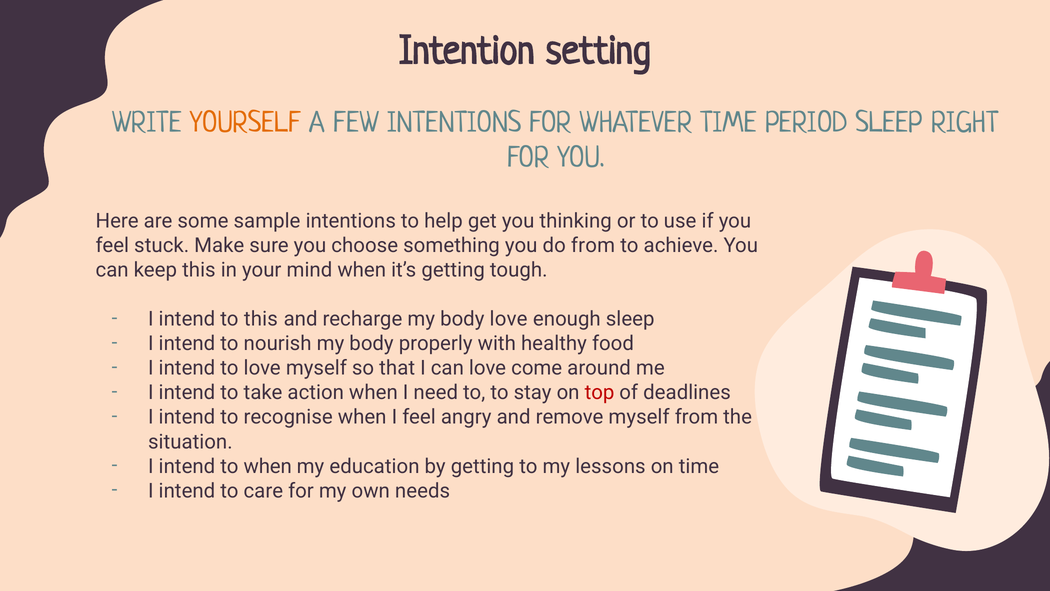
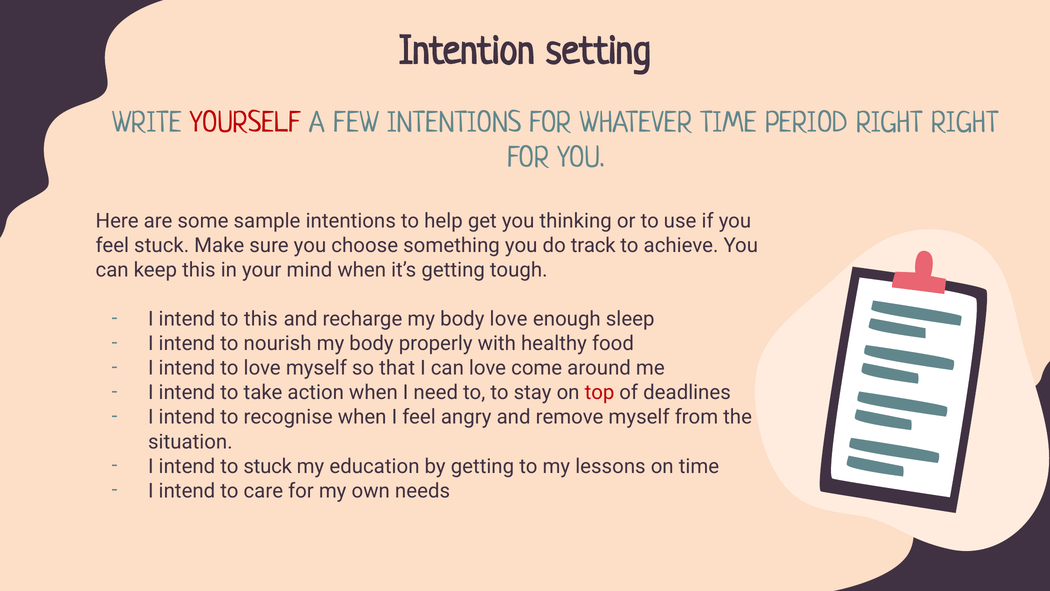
YOURSELF colour: orange -> red
PERIOD SLEEP: SLEEP -> RIGHT
do from: from -> track
to when: when -> stuck
